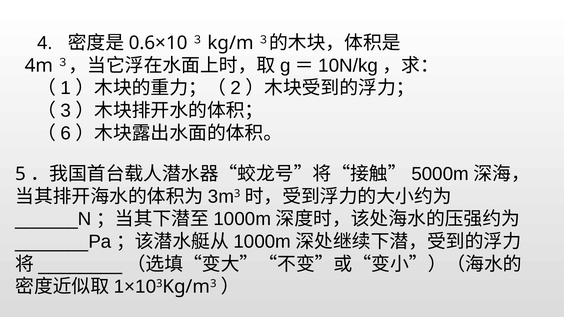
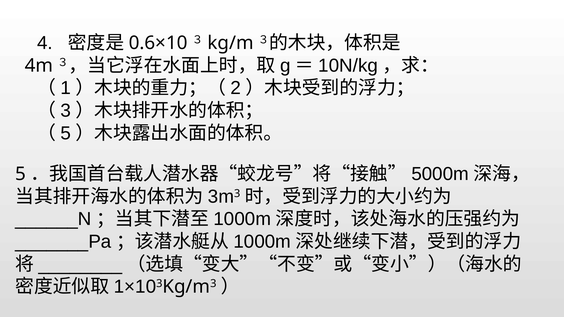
6 at (66, 133): 6 -> 5
